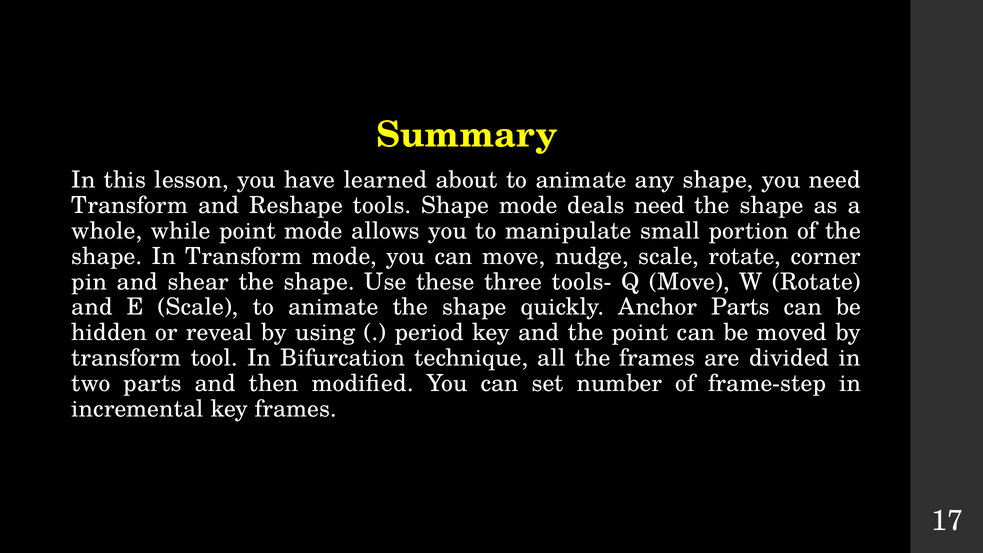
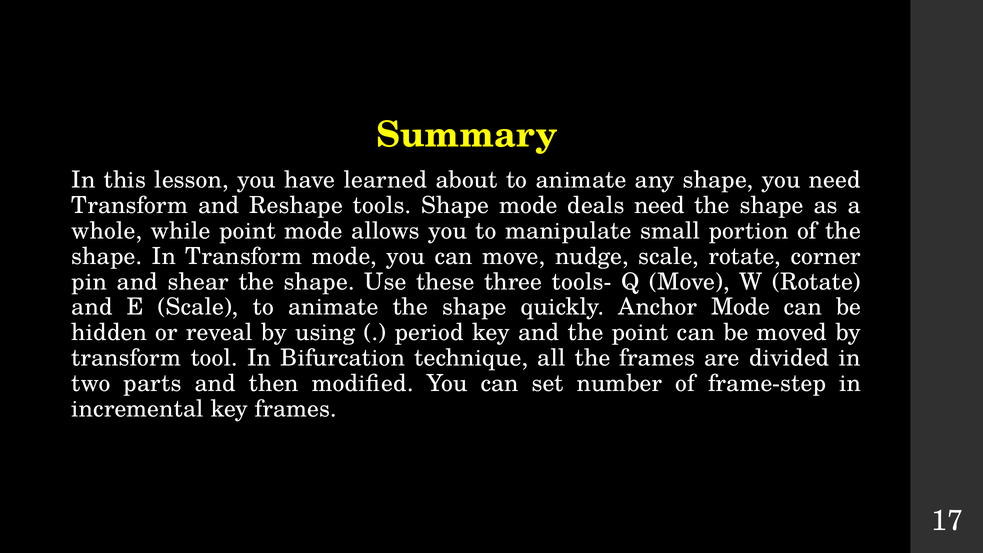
Anchor Parts: Parts -> Mode
